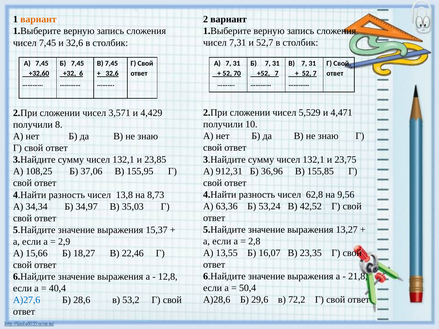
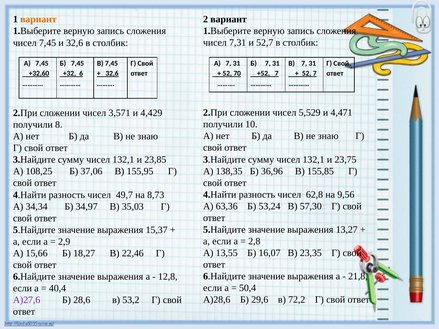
912,31: 912,31 -> 138,35
13,8: 13,8 -> 49,7
42,52: 42,52 -> 57,30
А)27,6 colour: blue -> purple
